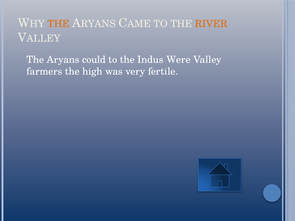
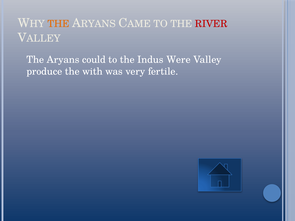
RIVER colour: orange -> red
farmers: farmers -> produce
high: high -> with
